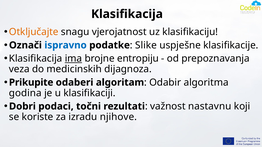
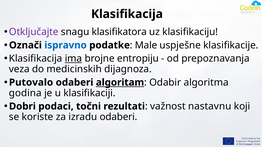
Otključajte colour: orange -> purple
vjerojatnost: vjerojatnost -> klasifikatora
Slike: Slike -> Male
Prikupite: Prikupite -> Putovalo
algoritam underline: none -> present
izradu njihove: njihove -> odaberi
